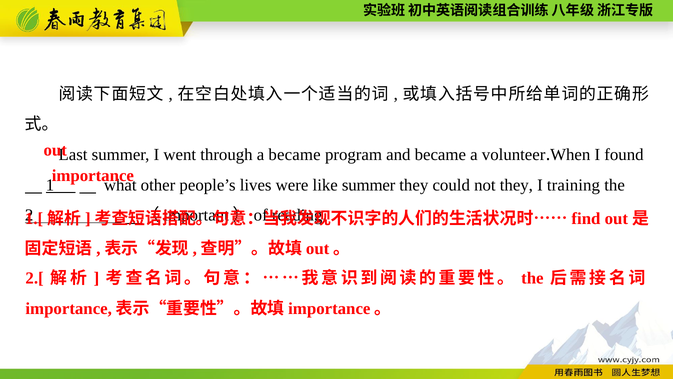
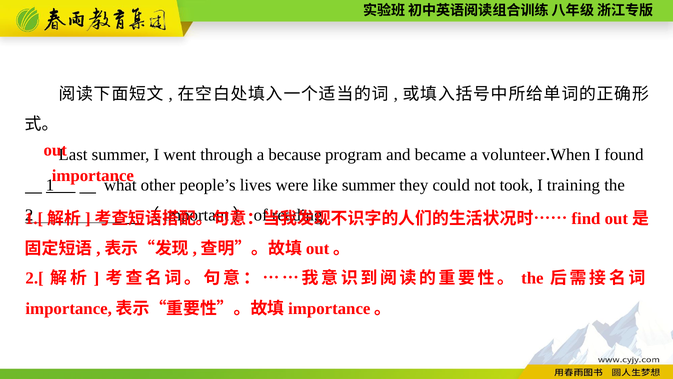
a became: became -> because
not they: they -> took
